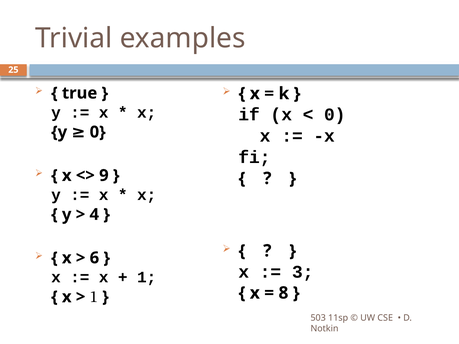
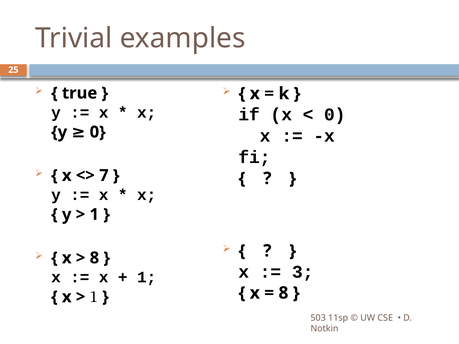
9: 9 -> 7
4 at (94, 215): 4 -> 1
6 at (94, 258): 6 -> 8
